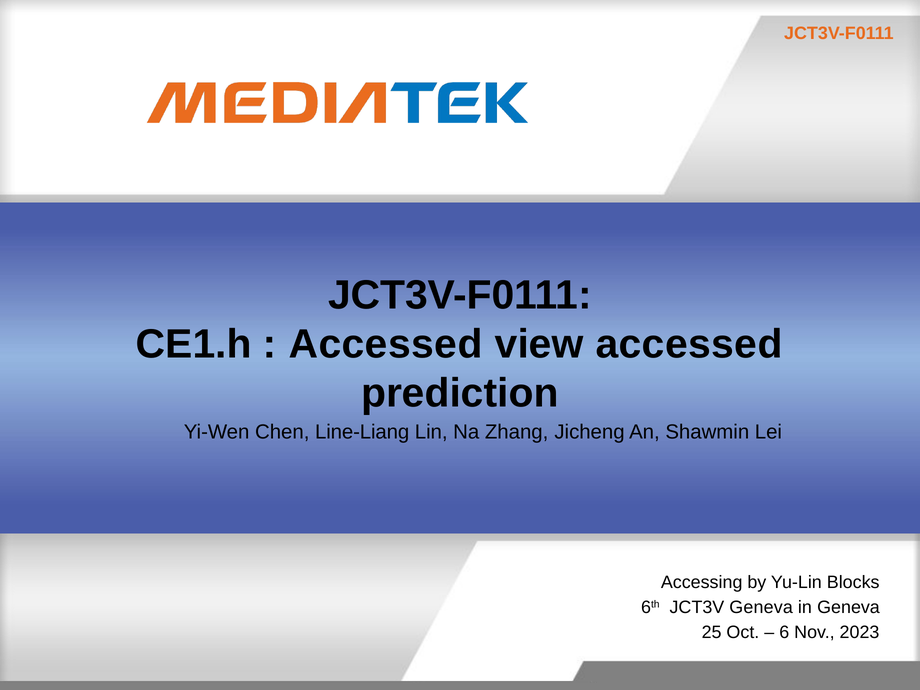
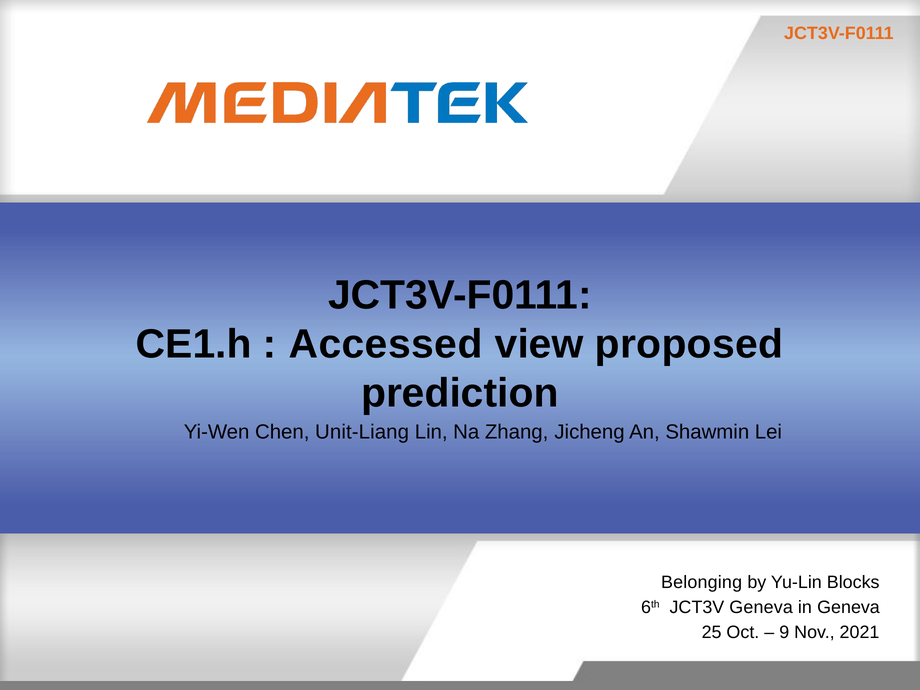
view accessed: accessed -> proposed
Line-Liang: Line-Liang -> Unit-Liang
Accessing: Accessing -> Belonging
6: 6 -> 9
2023: 2023 -> 2021
